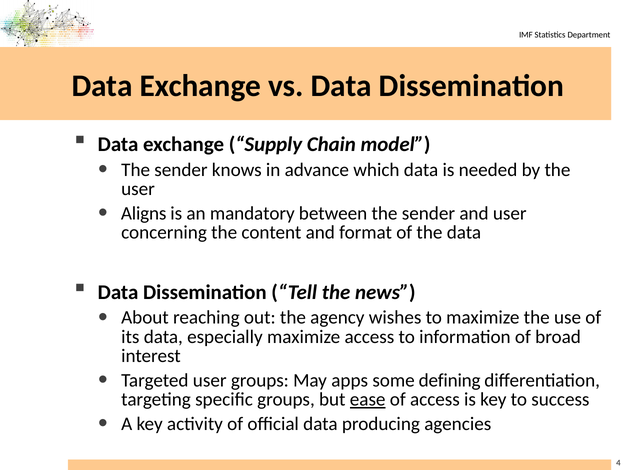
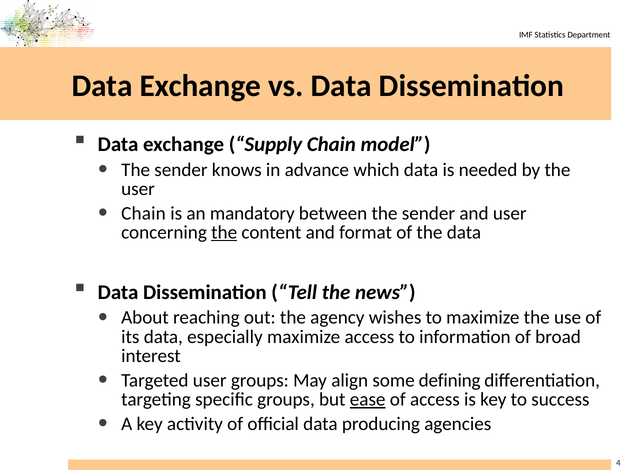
Aligns at (144, 213): Aligns -> Chain
the at (224, 232) underline: none -> present
apps: apps -> align
